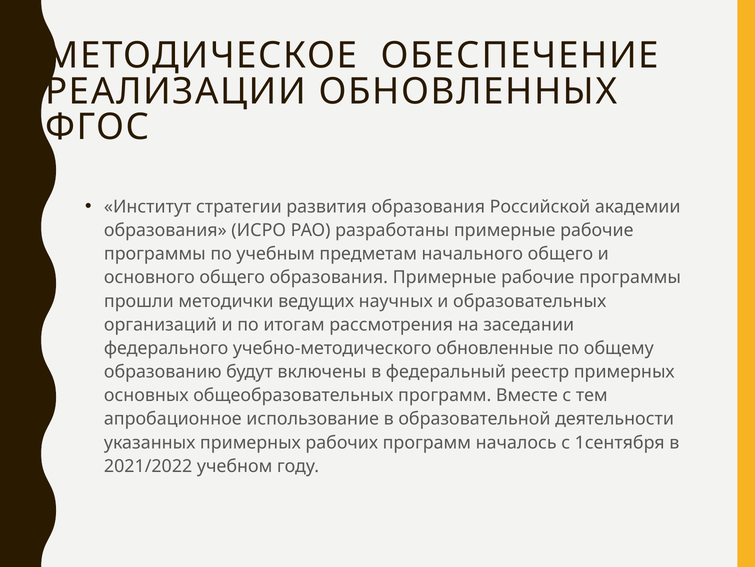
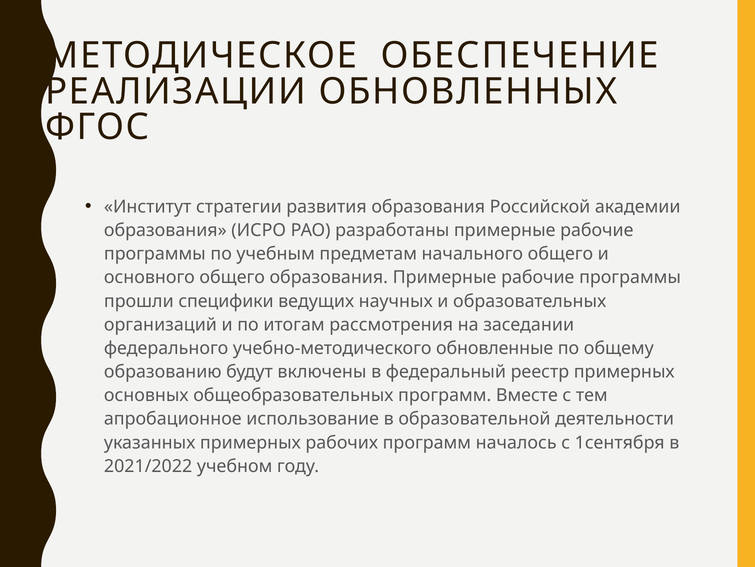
методички: методички -> специфики
